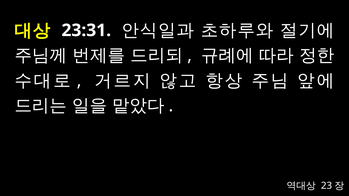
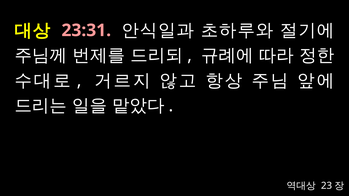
23:31 colour: white -> pink
